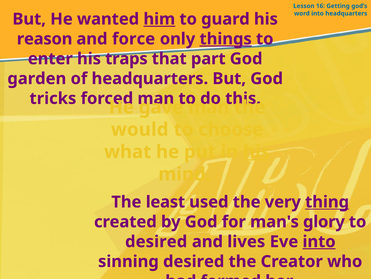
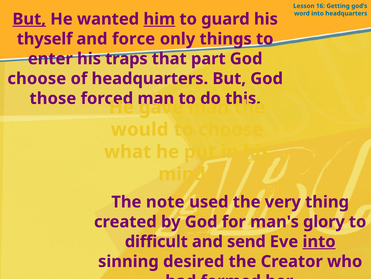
But at (29, 19) underline: none -> present
reason: reason -> thyself
things underline: present -> none
garden at (37, 78): garden -> choose
tricks: tricks -> those
least: least -> note
thing underline: present -> none
desired at (156, 241): desired -> difficult
lives: lives -> send
